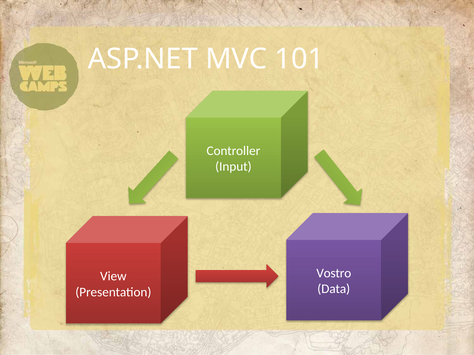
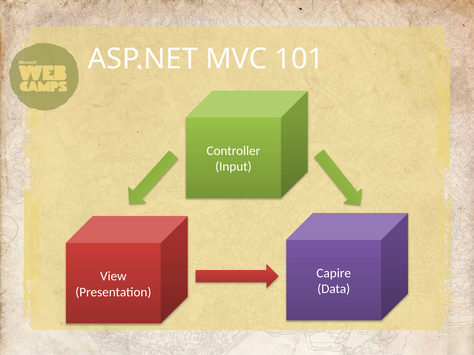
Vostro: Vostro -> Capire
